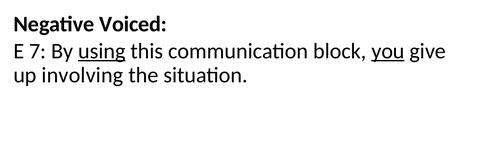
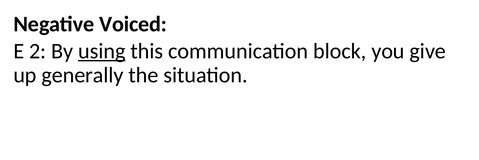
7: 7 -> 2
you underline: present -> none
involving: involving -> generally
